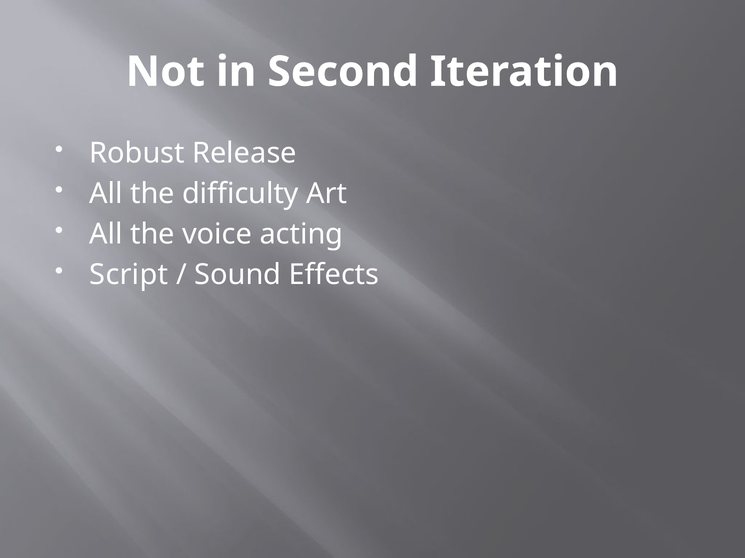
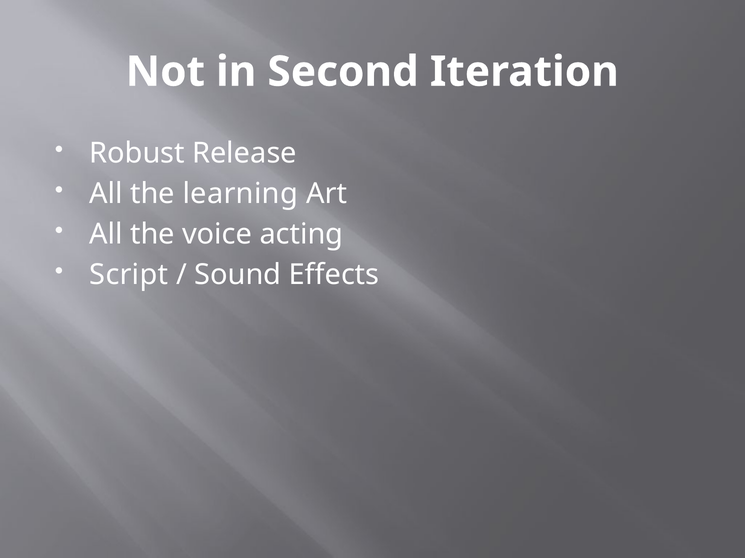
difficulty: difficulty -> learning
